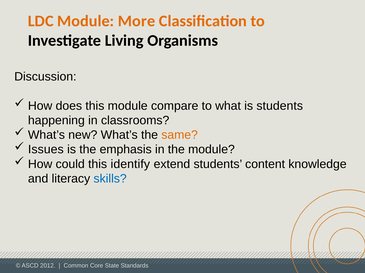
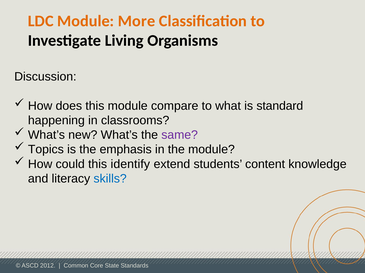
is students: students -> standard
same colour: orange -> purple
Issues: Issues -> Topics
